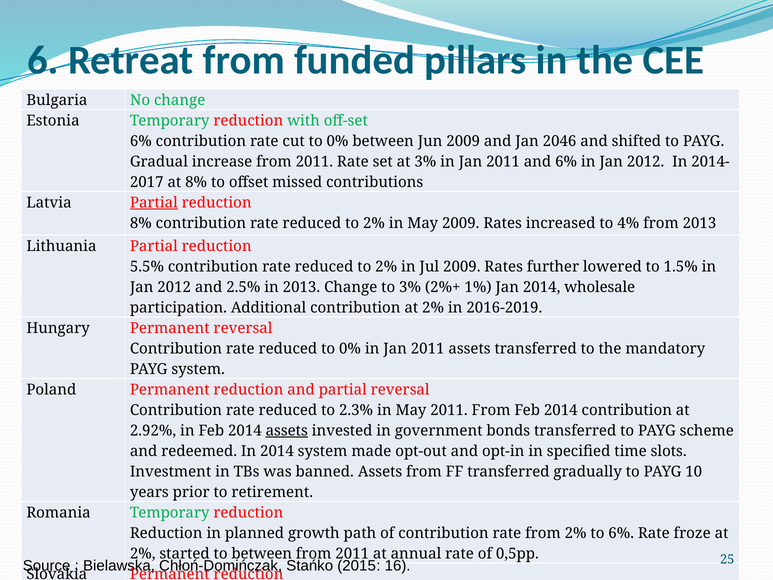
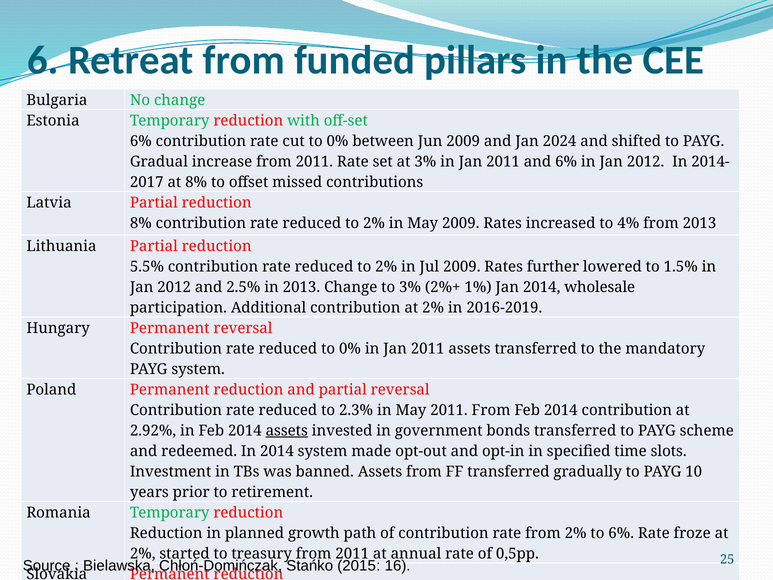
Jan 2046: 2046 -> 2024
Partial at (154, 203) underline: present -> none
between at (262, 553): between -> treasury
